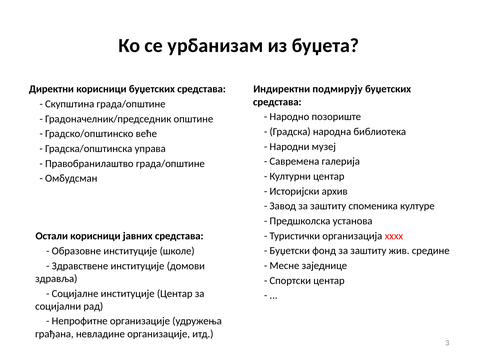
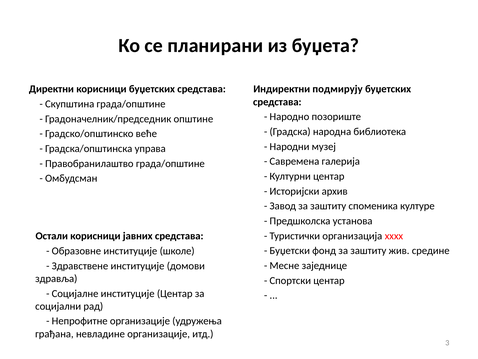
урбанизам: урбанизам -> планирани
